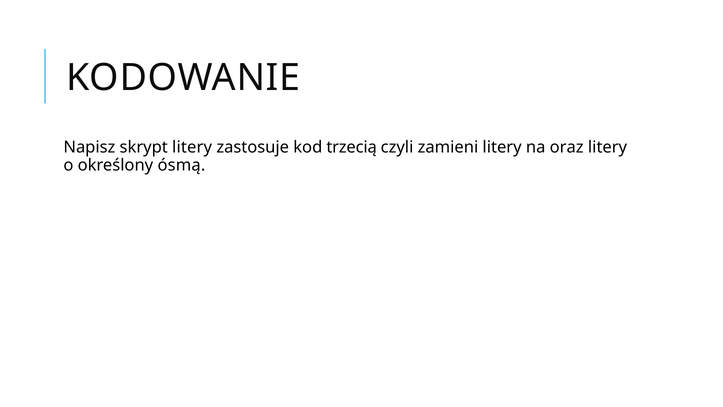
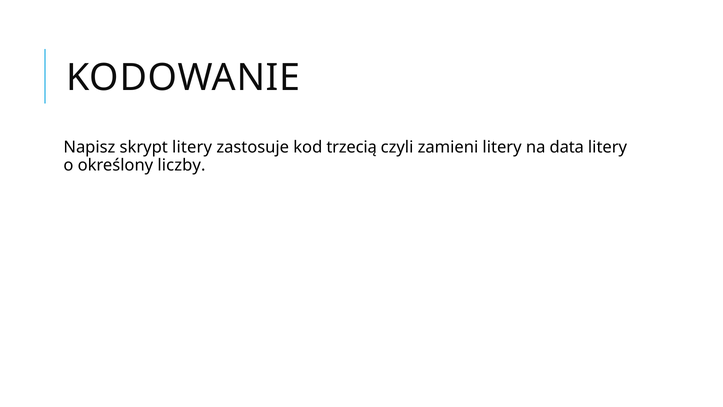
oraz: oraz -> data
ósmą: ósmą -> liczby
